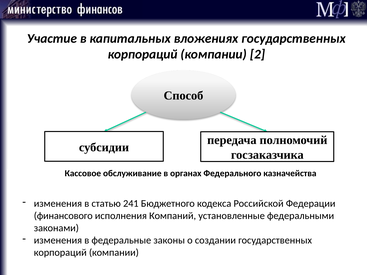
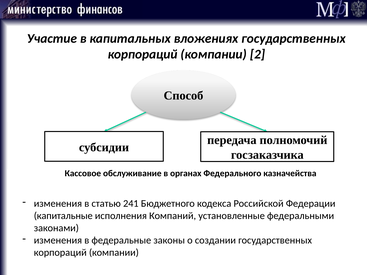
финансового: финансового -> капитальные
